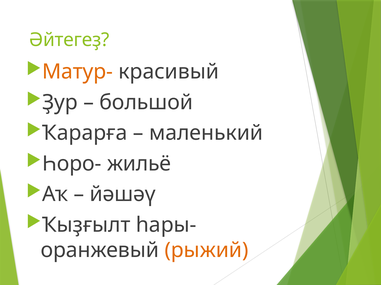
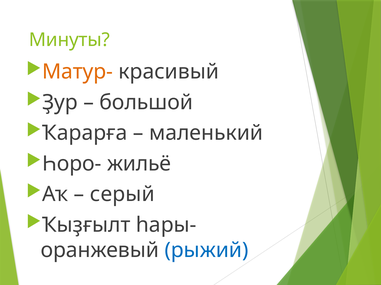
Әйтегеҙ: Әйтегеҙ -> Минуты
йәшәү: йәшәү -> серый
рыжий colour: orange -> blue
